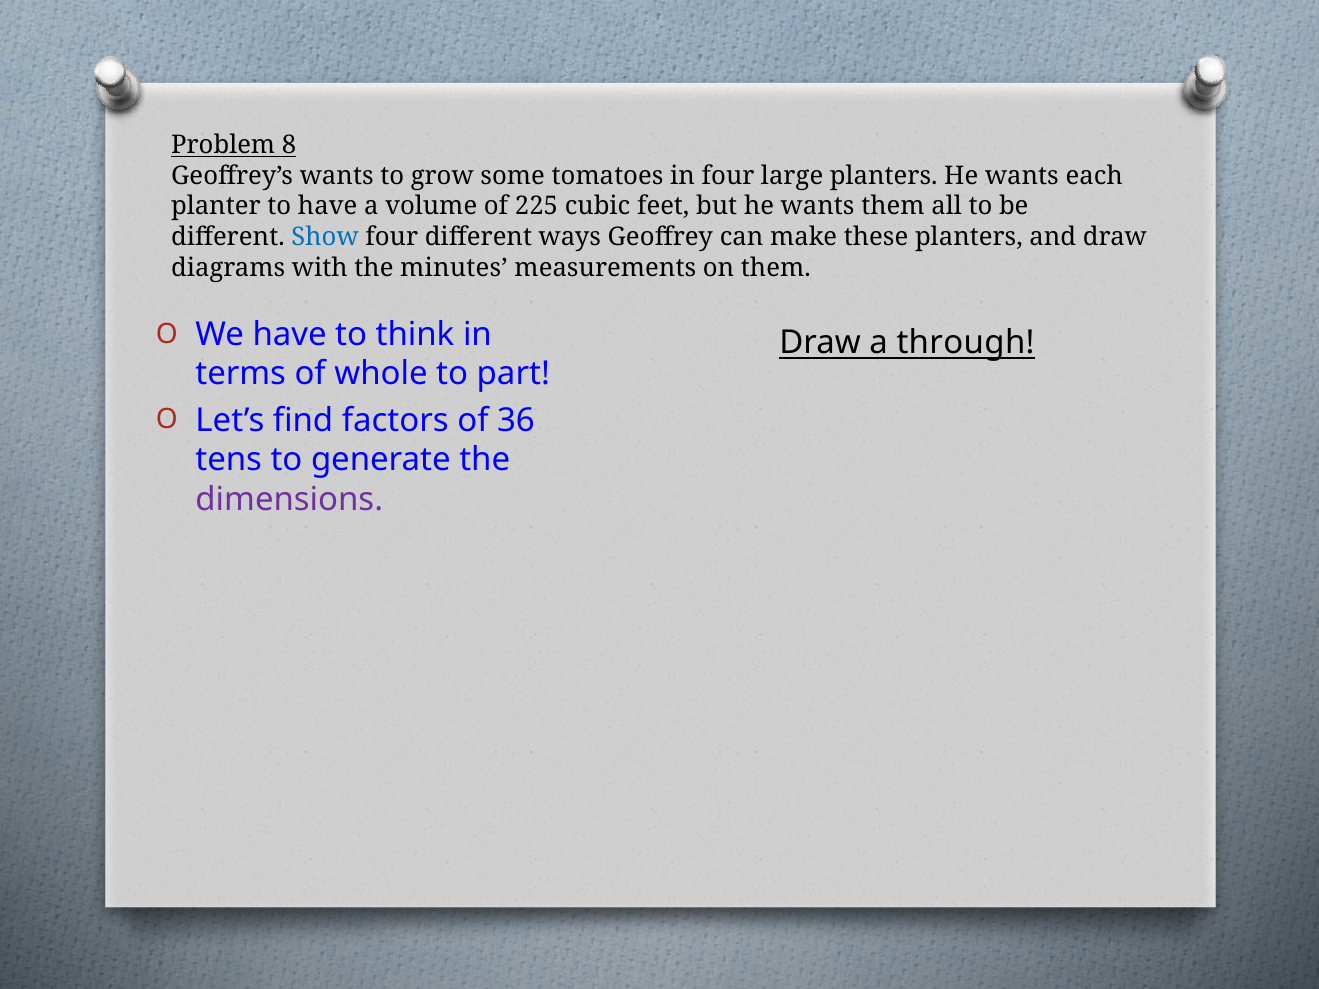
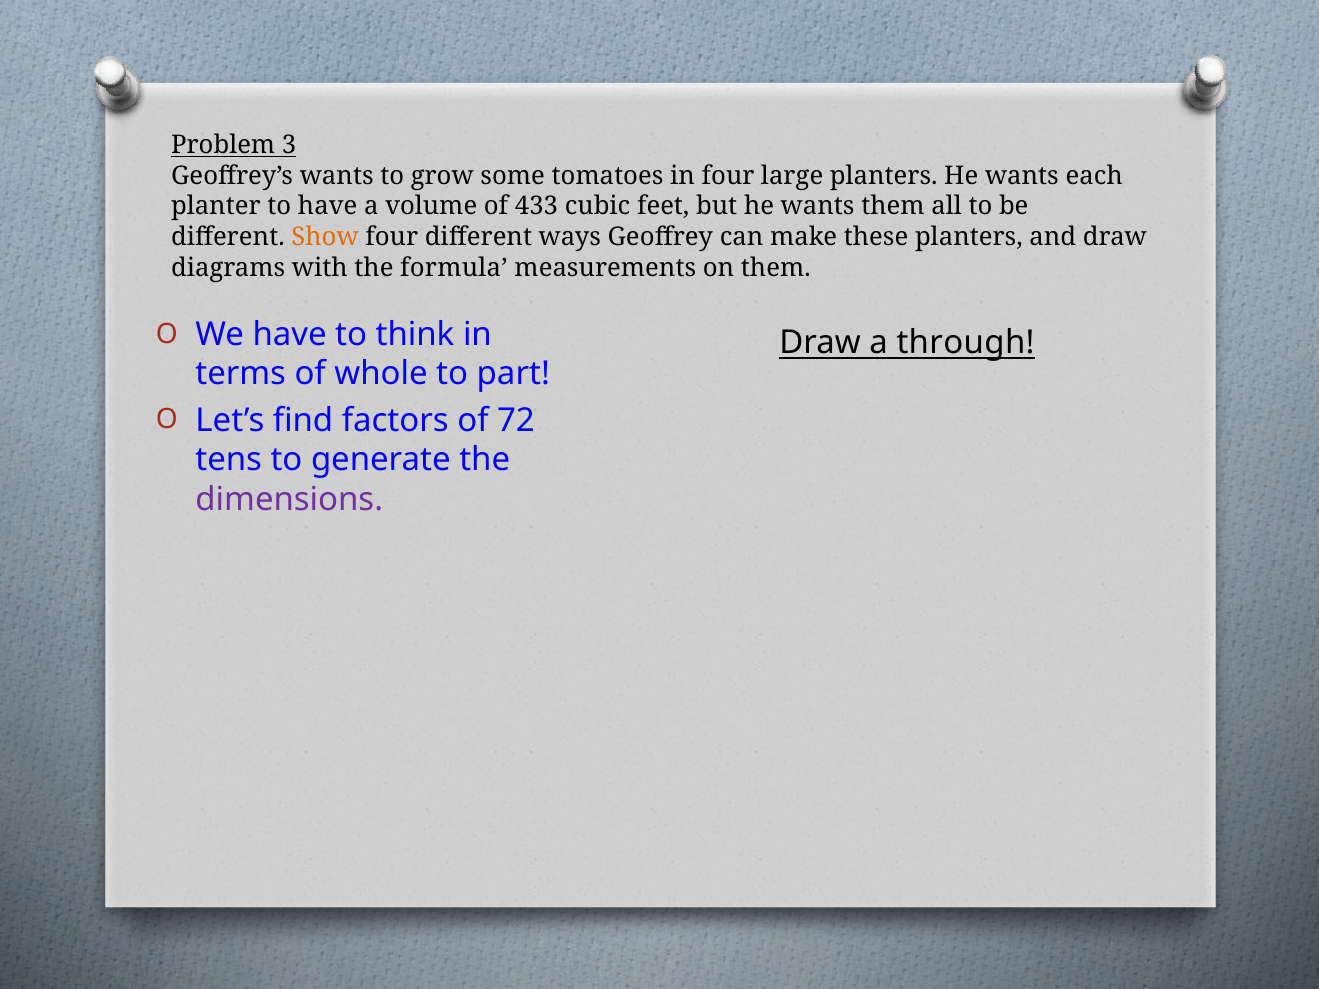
8: 8 -> 3
225: 225 -> 433
Show colour: blue -> orange
minutes: minutes -> formula
36: 36 -> 72
